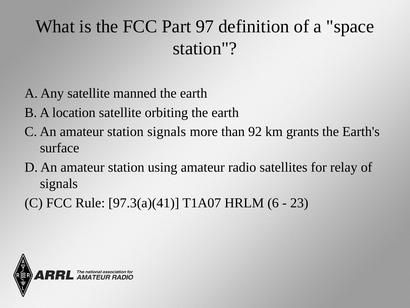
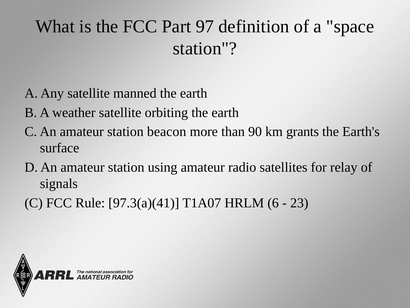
location: location -> weather
station signals: signals -> beacon
92: 92 -> 90
